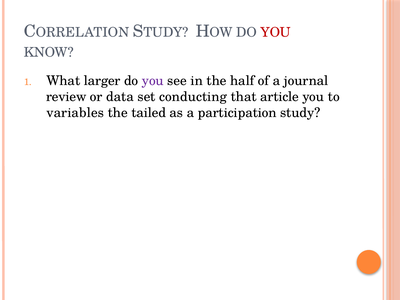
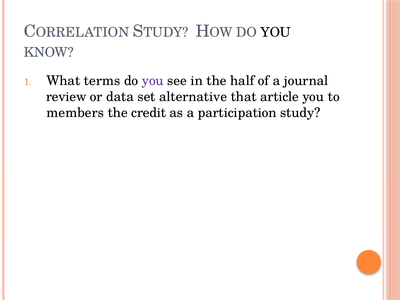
YOU at (276, 32) colour: red -> black
larger: larger -> terms
conducting: conducting -> alternative
variables: variables -> members
tailed: tailed -> credit
